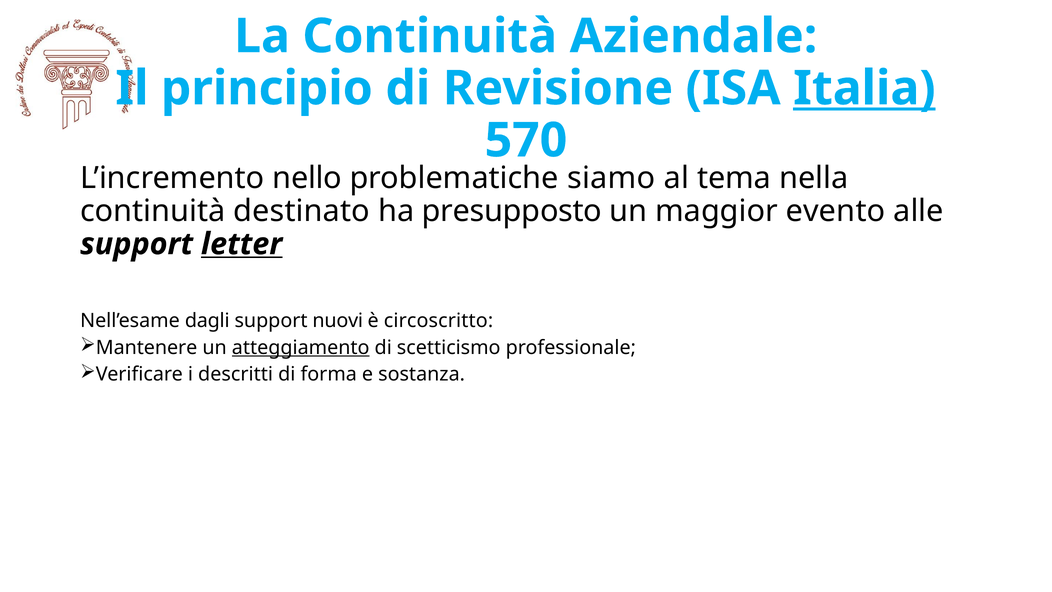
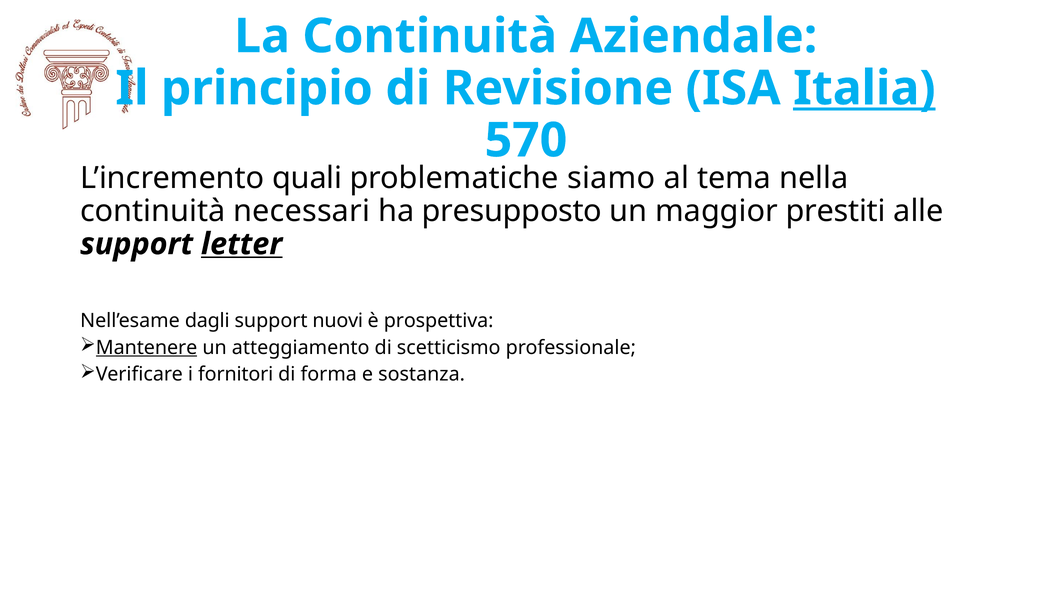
nello: nello -> quali
destinato: destinato -> necessari
evento: evento -> prestiti
circoscritto: circoscritto -> prospettiva
Mantenere underline: none -> present
atteggiamento underline: present -> none
descritti: descritti -> fornitori
